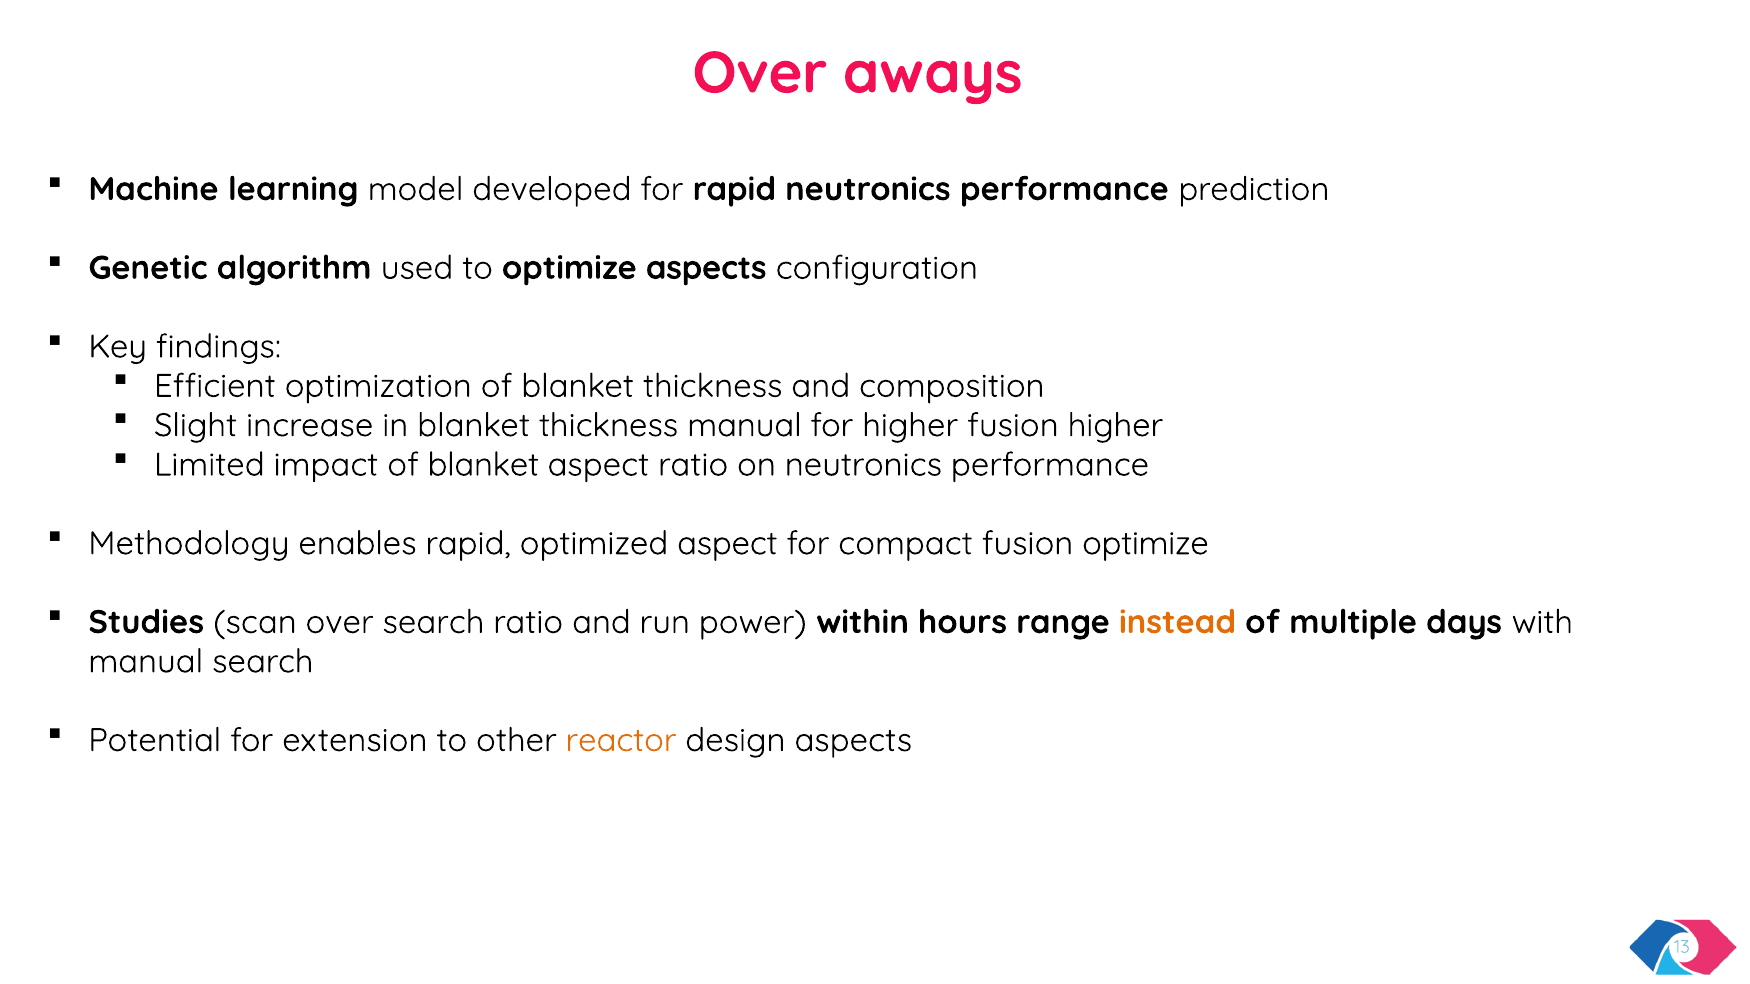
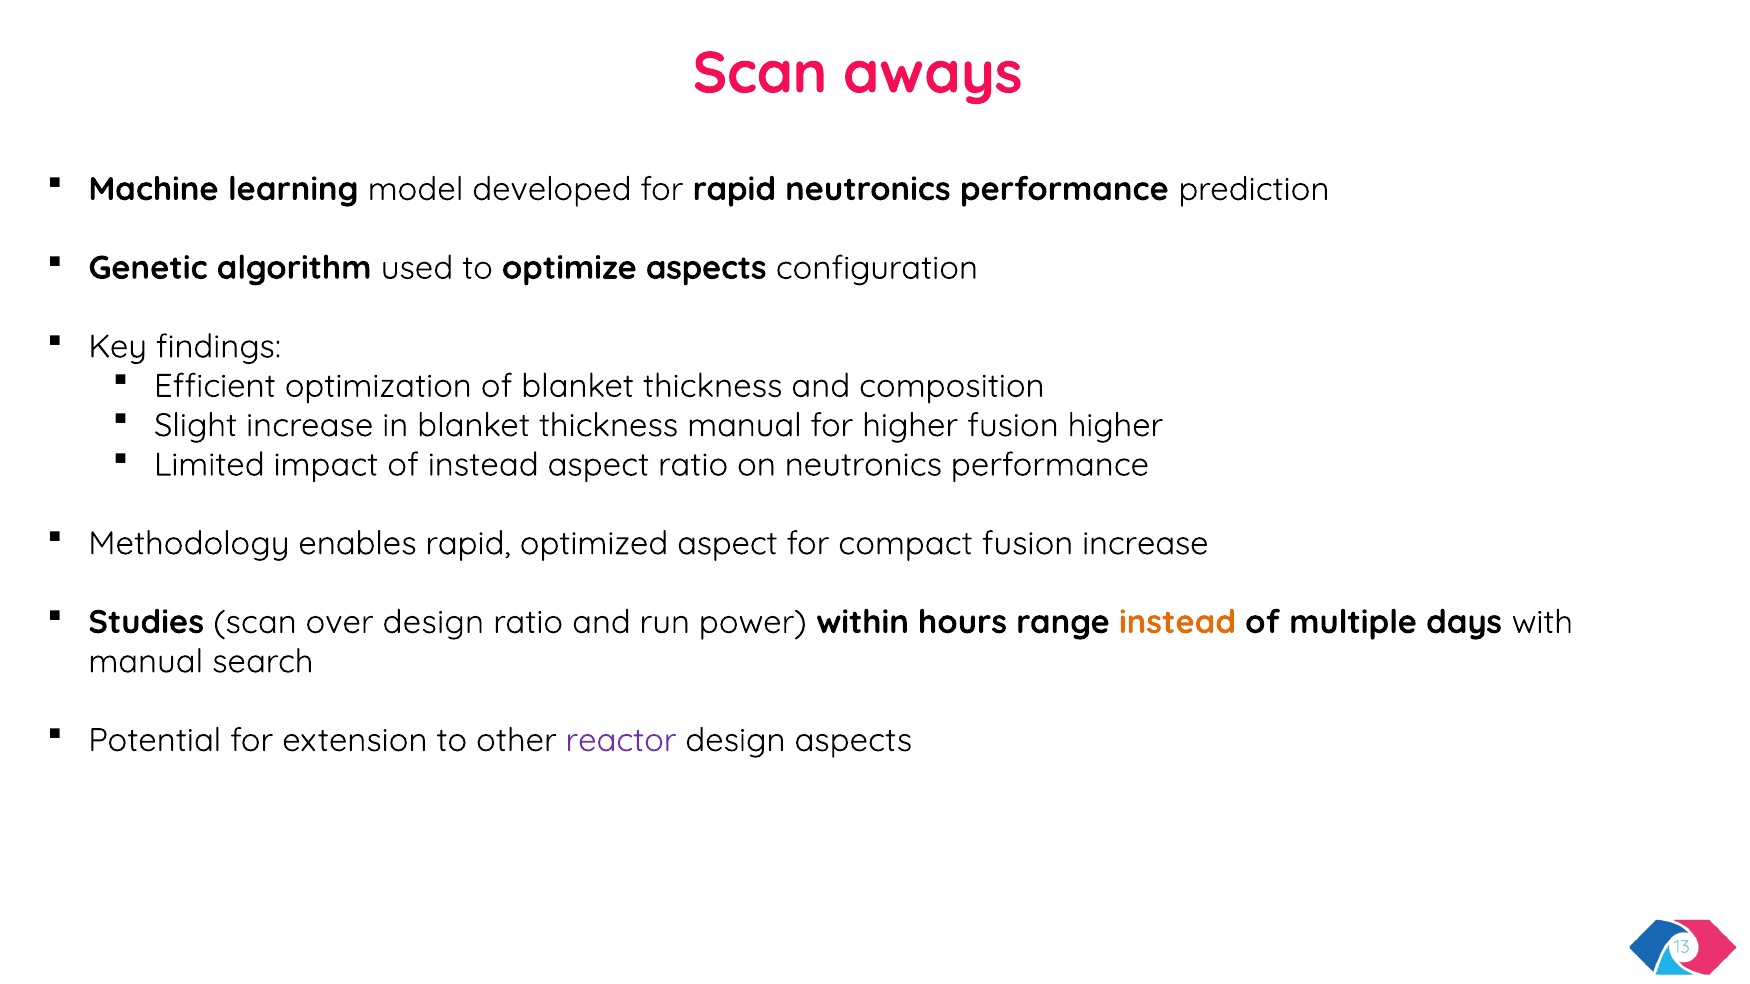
Over at (760, 73): Over -> Scan
impact of blanket: blanket -> instead
fusion optimize: optimize -> increase
over search: search -> design
reactor colour: orange -> purple
